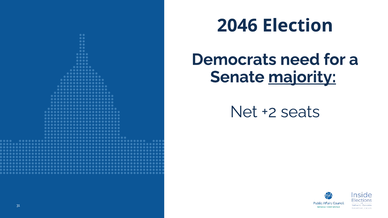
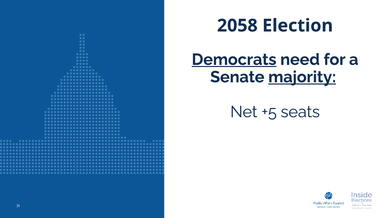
2046: 2046 -> 2058
Democrats underline: none -> present
+2: +2 -> +5
